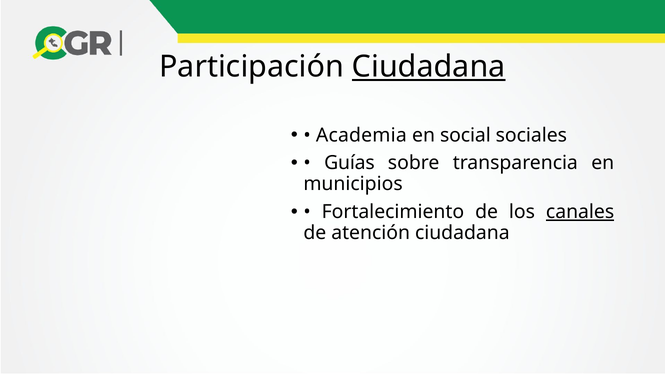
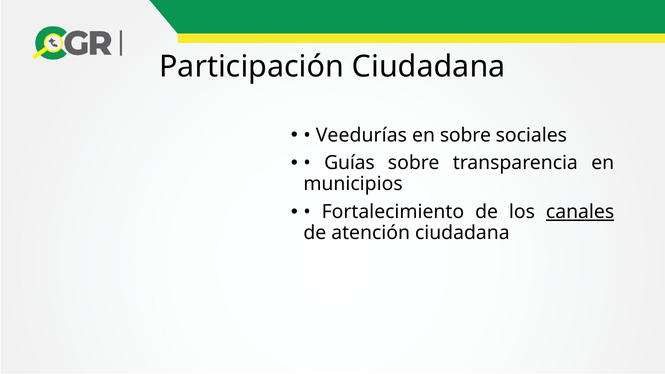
Ciudadana at (429, 67) underline: present -> none
Academia: Academia -> Veedurías
en social: social -> sobre
